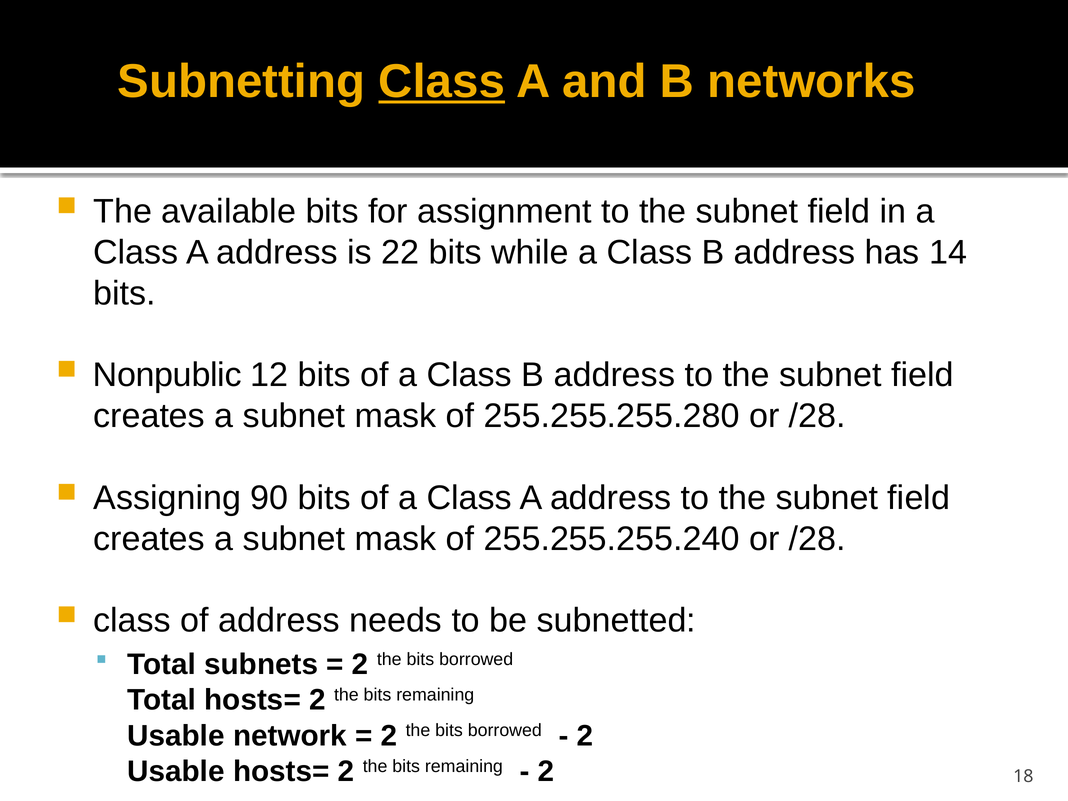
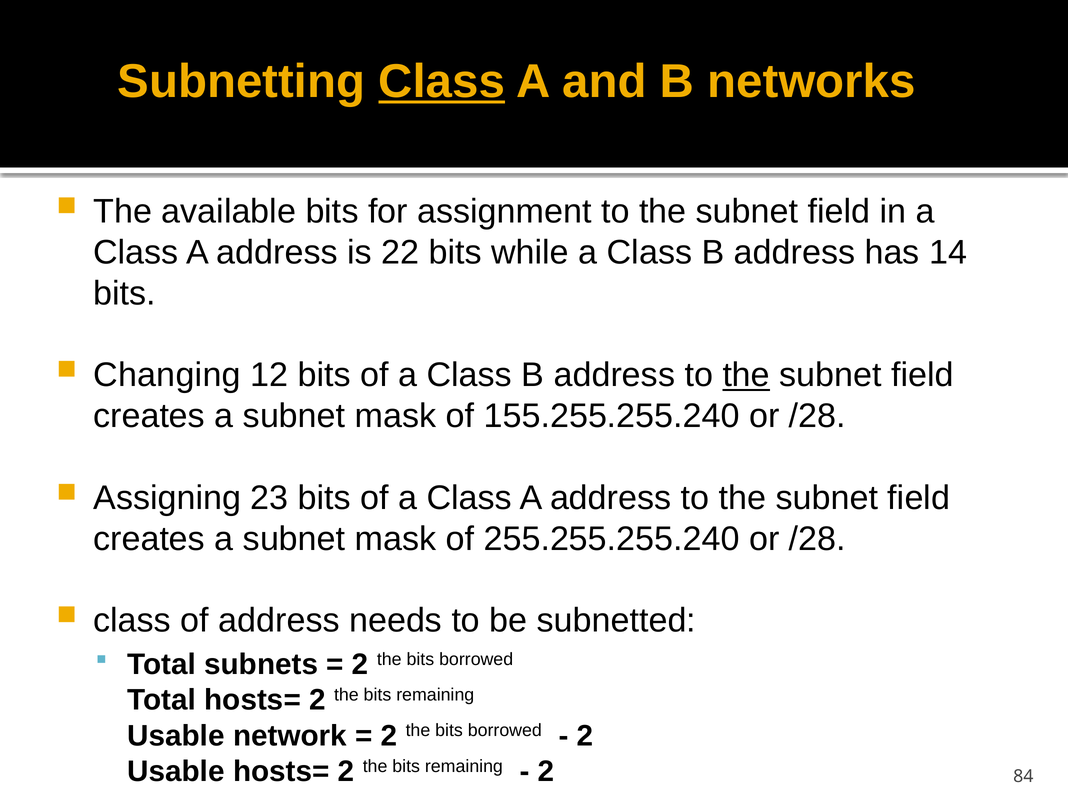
Nonpublic: Nonpublic -> Changing
the at (746, 375) underline: none -> present
255.255.255.280: 255.255.255.280 -> 155.255.255.240
90: 90 -> 23
18: 18 -> 84
